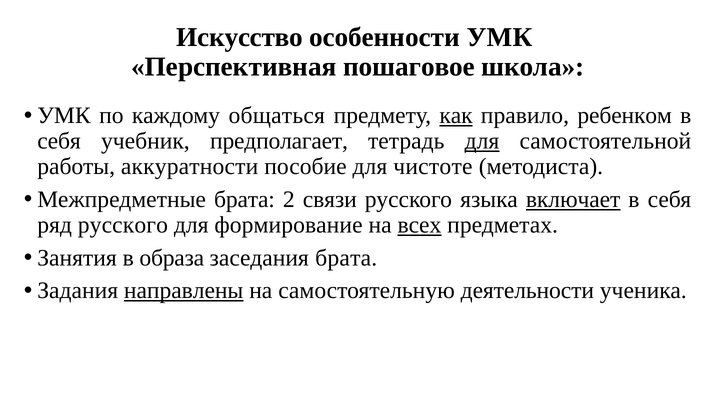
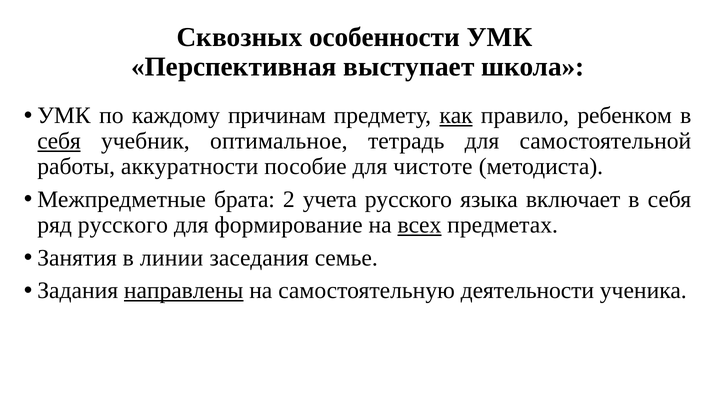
Искусство: Искусство -> Сквозных
пошаговое: пошаговое -> выступает
общаться: общаться -> причинам
себя at (59, 141) underline: none -> present
предполагает: предполагает -> оптимальное
для at (482, 141) underline: present -> none
связи: связи -> учета
включает underline: present -> none
образа: образа -> линии
заседания брата: брата -> семье
